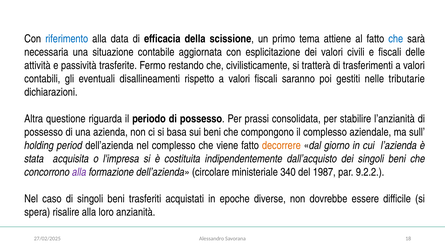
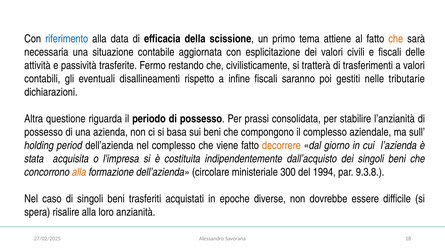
che at (396, 39) colour: blue -> orange
rispetto a valori: valori -> infine
alla at (79, 172) colour: purple -> orange
340: 340 -> 300
1987: 1987 -> 1994
9.2.2: 9.2.2 -> 9.3.8
